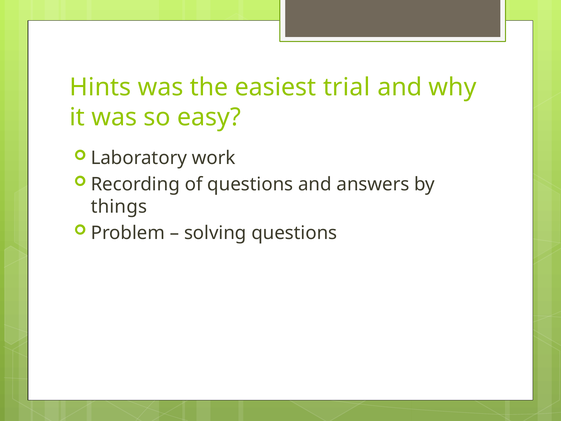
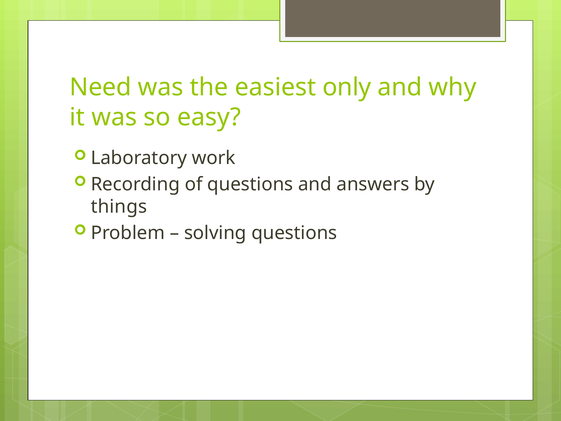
Hints: Hints -> Need
trial: trial -> only
